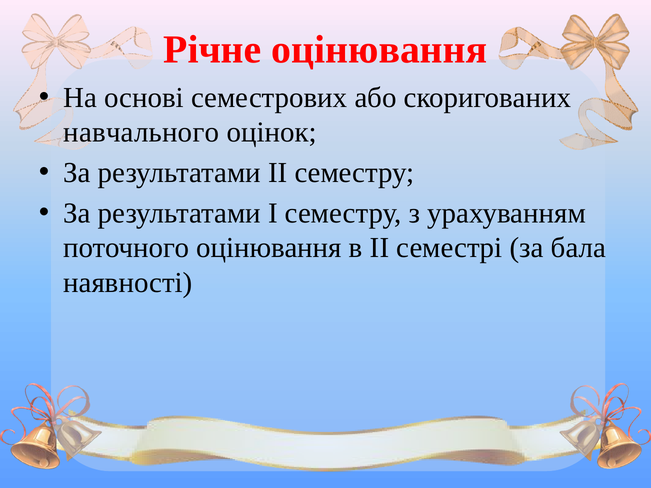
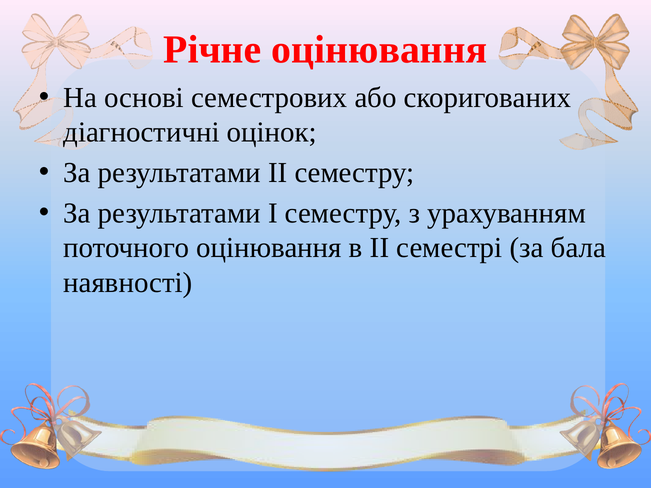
навчального: навчального -> діагностичні
